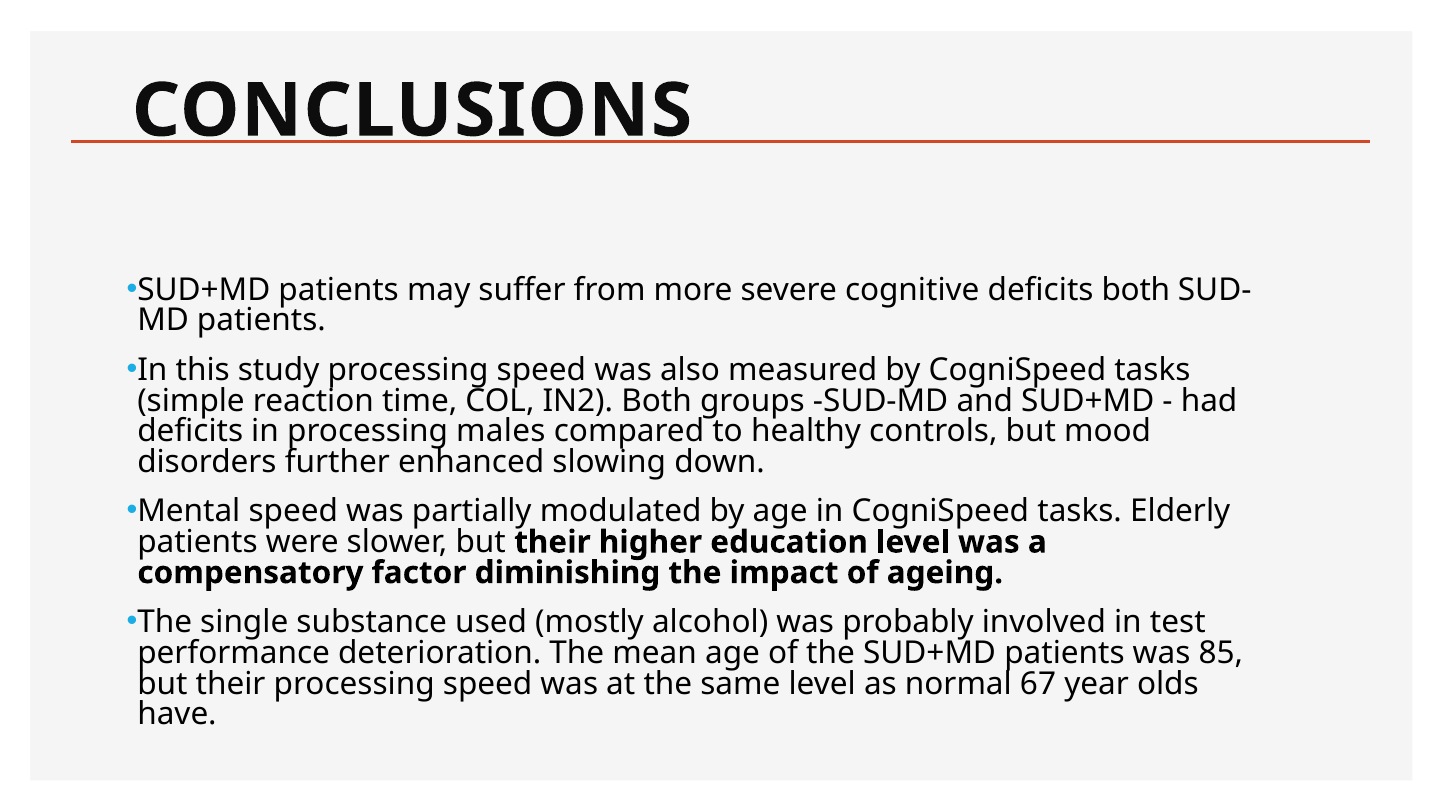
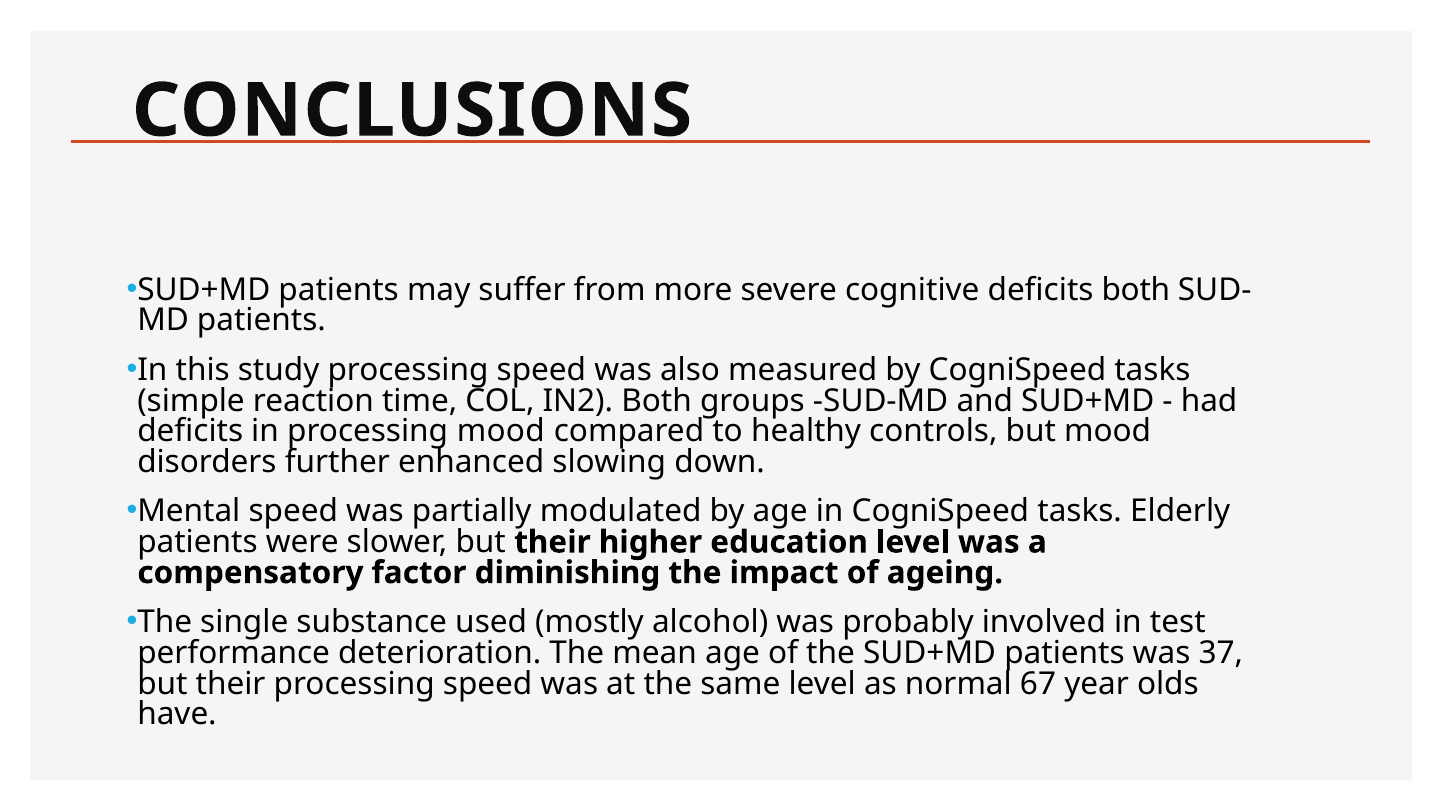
processing males: males -> mood
85: 85 -> 37
